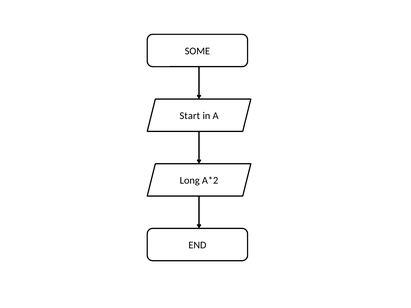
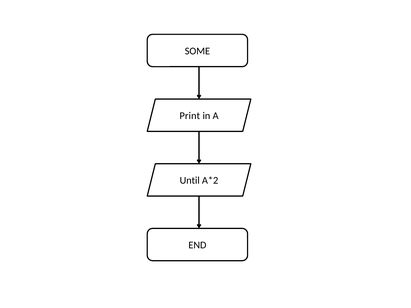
Start: Start -> Print
Long: Long -> Until
